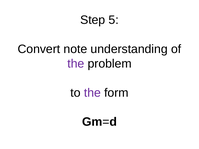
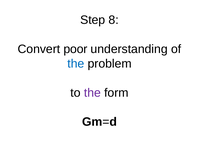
5: 5 -> 8
note: note -> poor
the at (76, 64) colour: purple -> blue
